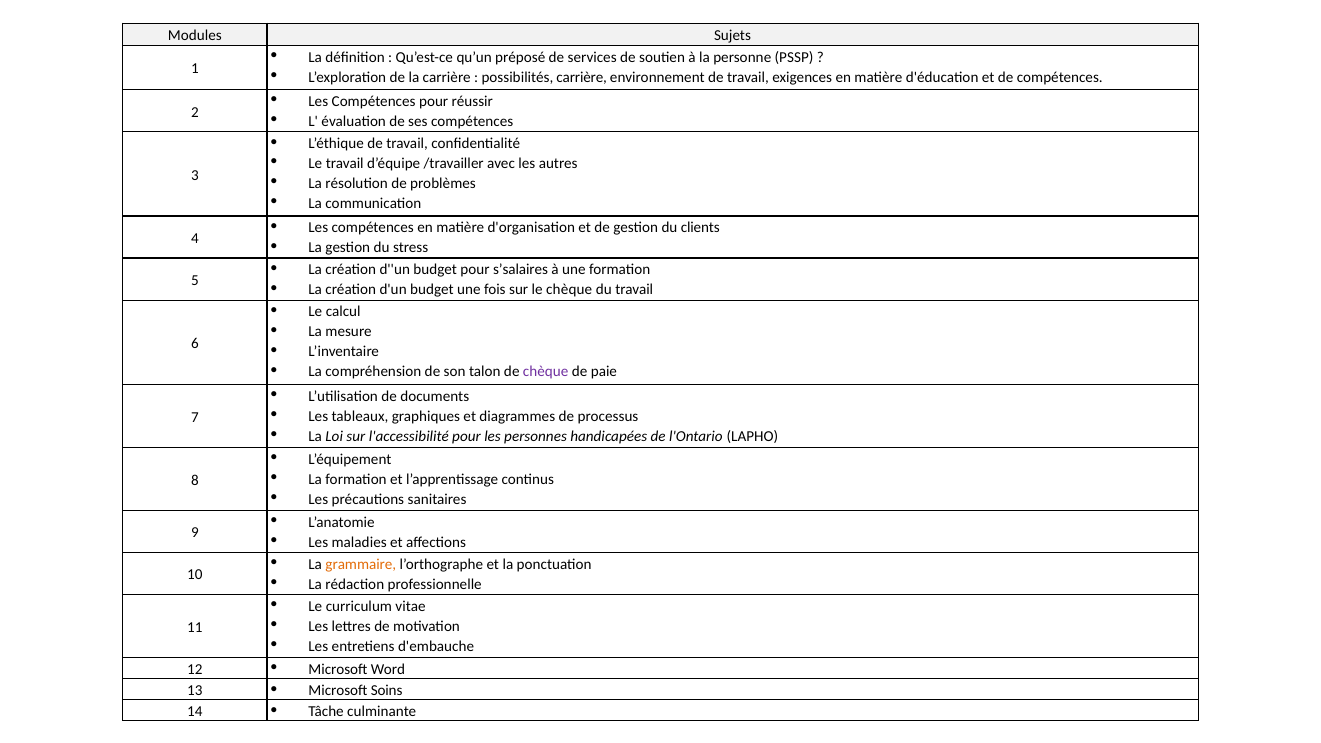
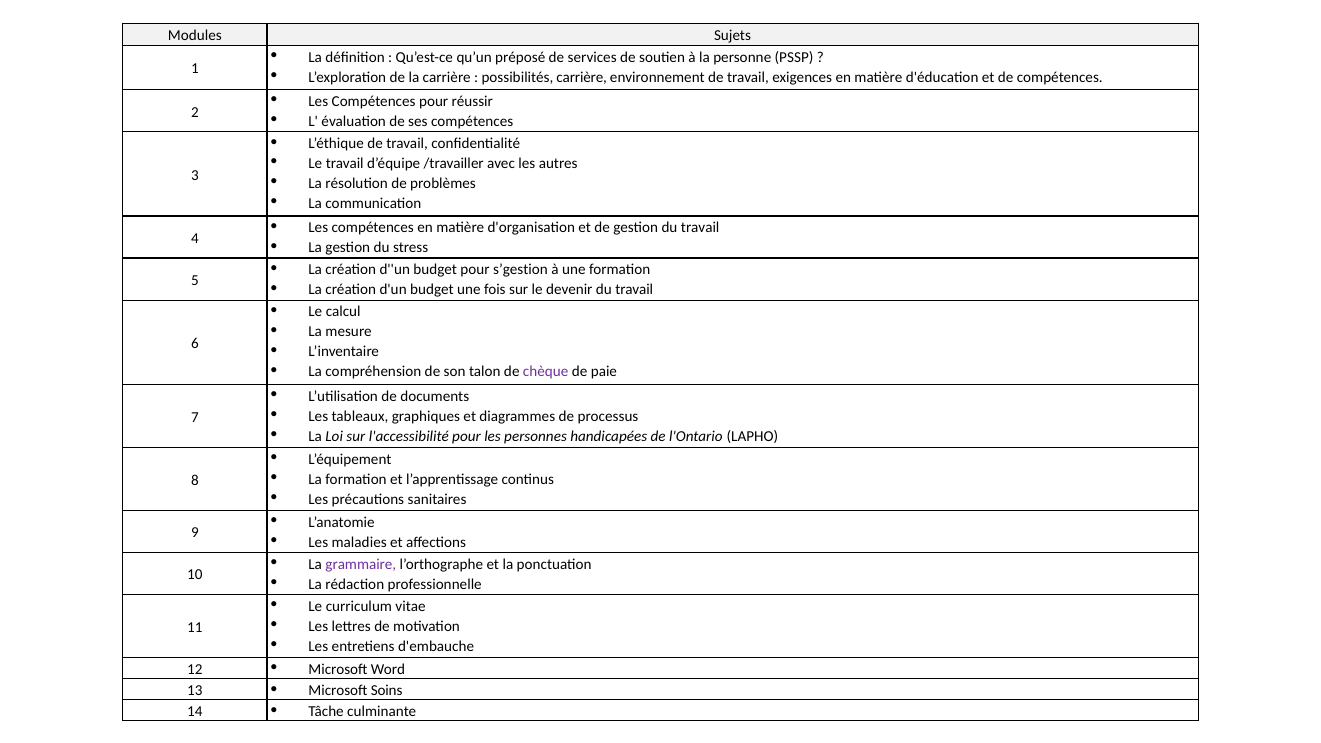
gestion du clients: clients -> travail
s’salaires: s’salaires -> s’gestion
le chèque: chèque -> devenir
grammaire colour: orange -> purple
